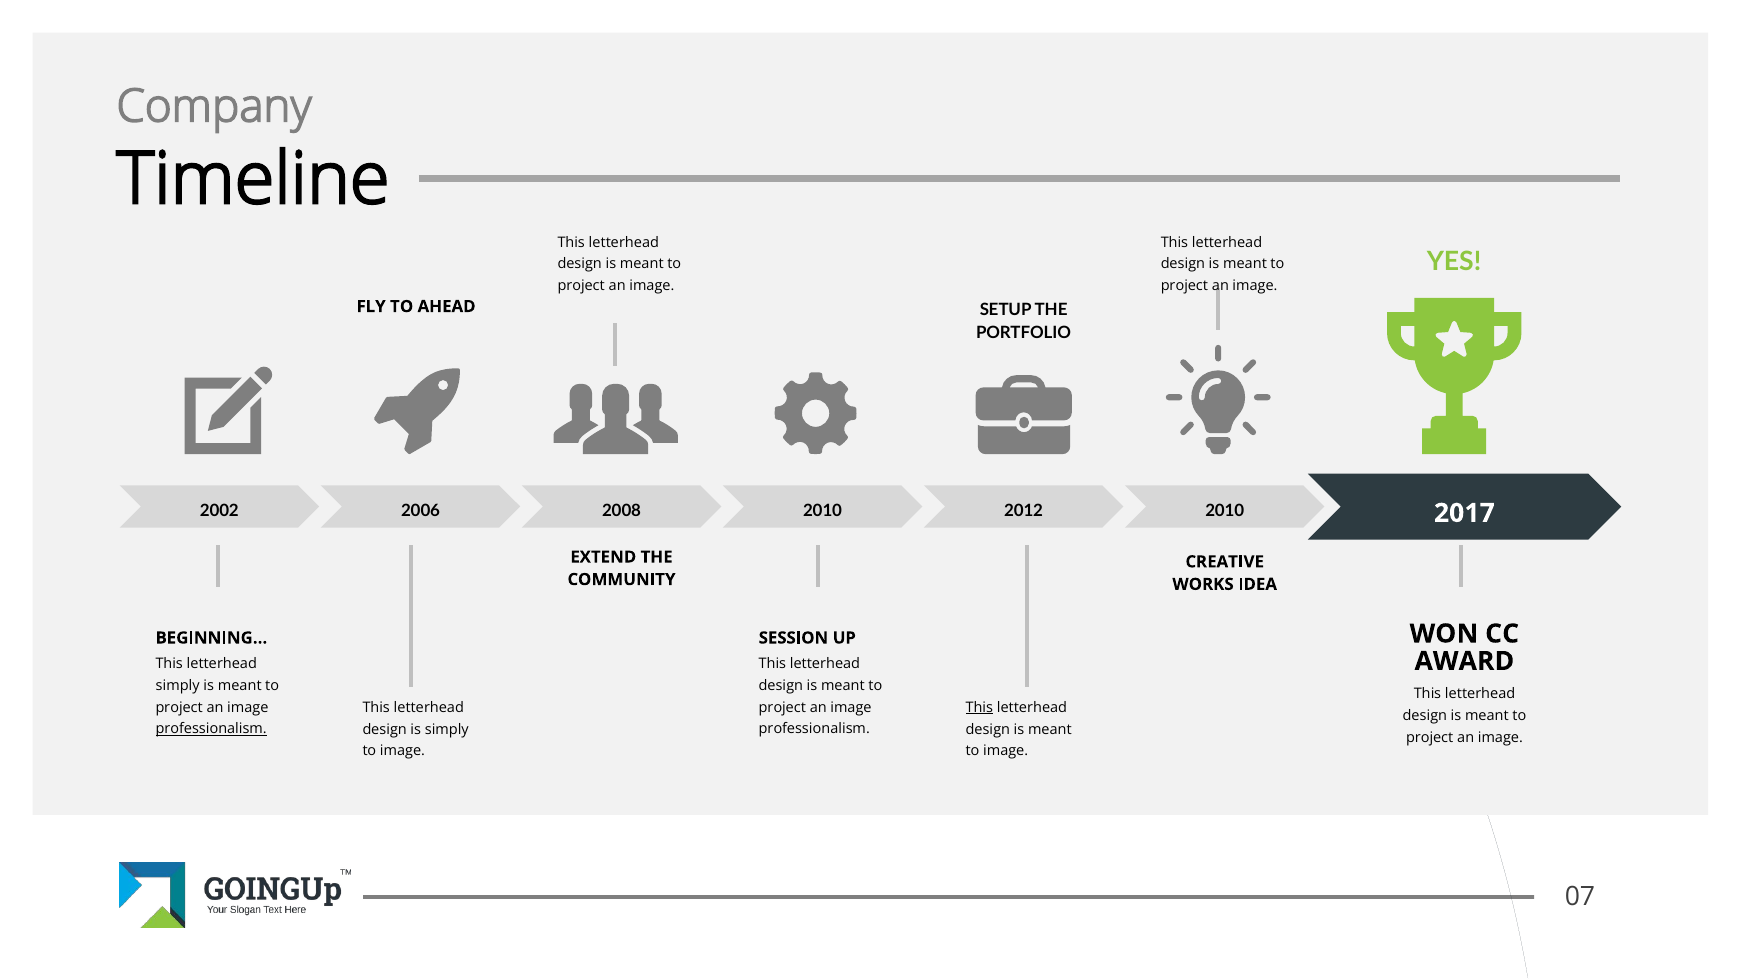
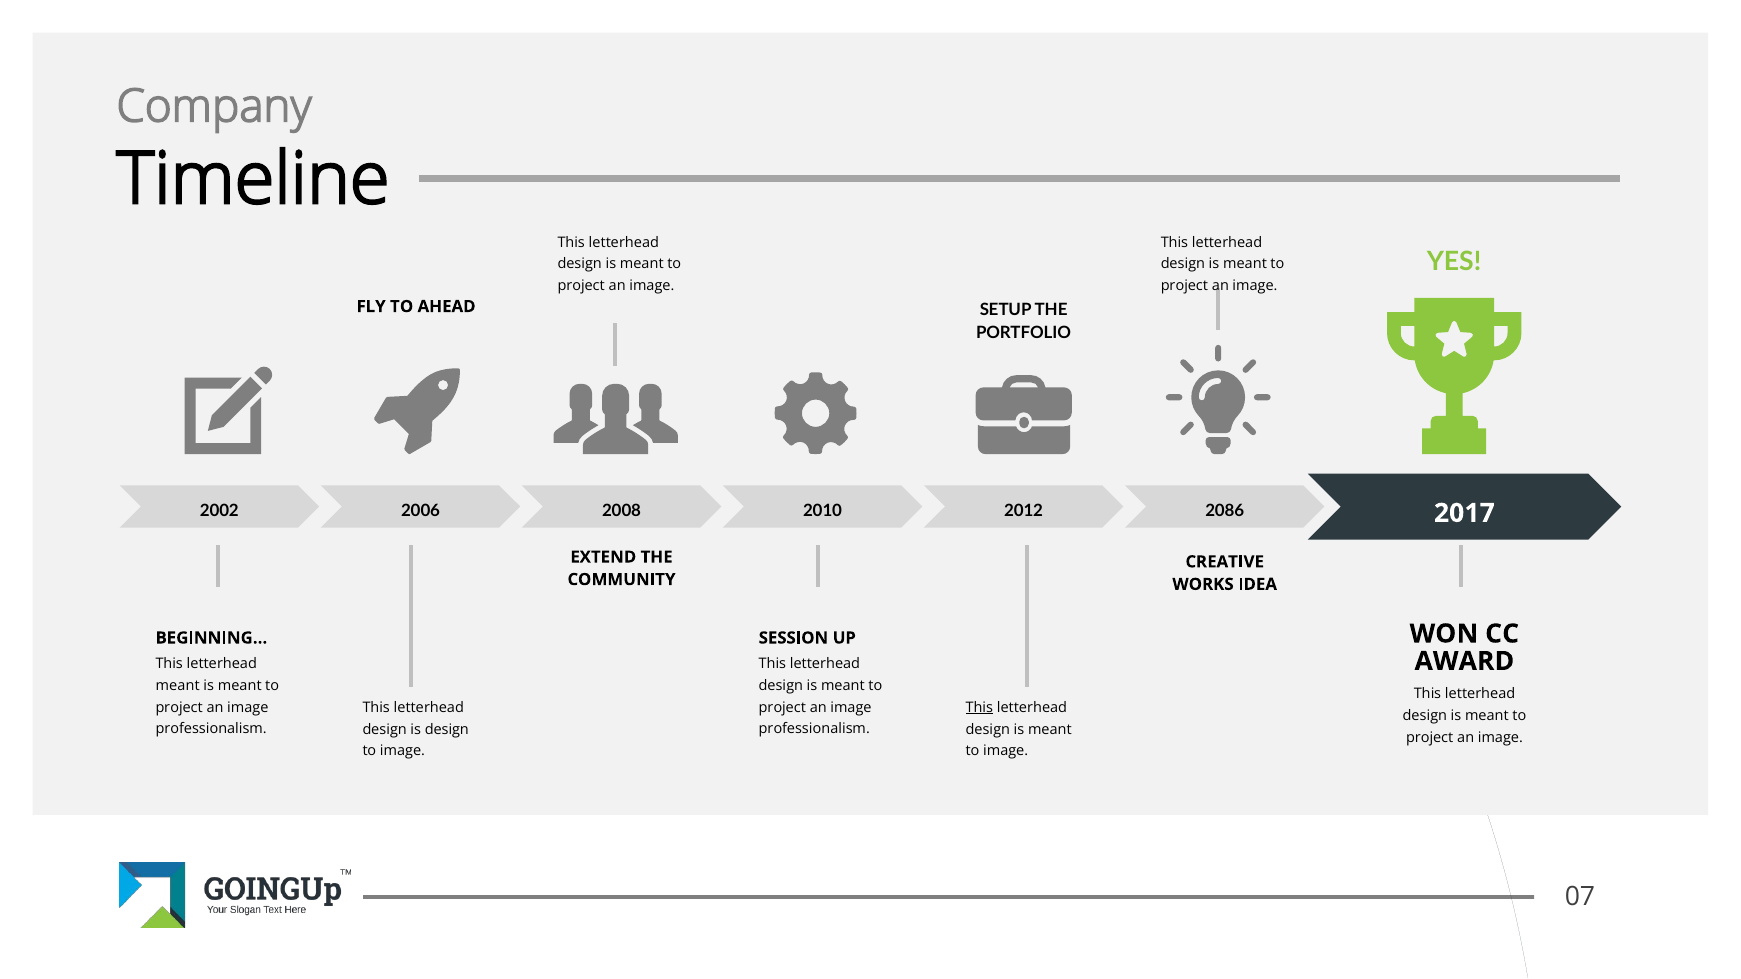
2012 2010: 2010 -> 2086
simply at (178, 686): simply -> meant
professionalism at (211, 729) underline: present -> none
is simply: simply -> design
